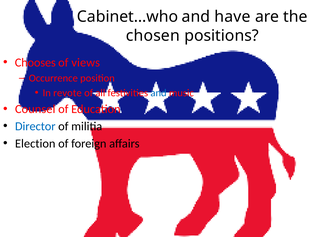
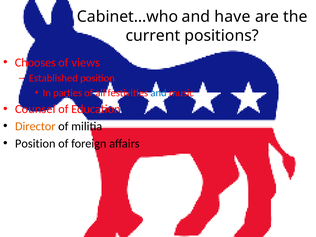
chosen: chosen -> current
Occurrence: Occurrence -> Established
revote: revote -> parties
Director colour: blue -> orange
Election at (35, 143): Election -> Position
